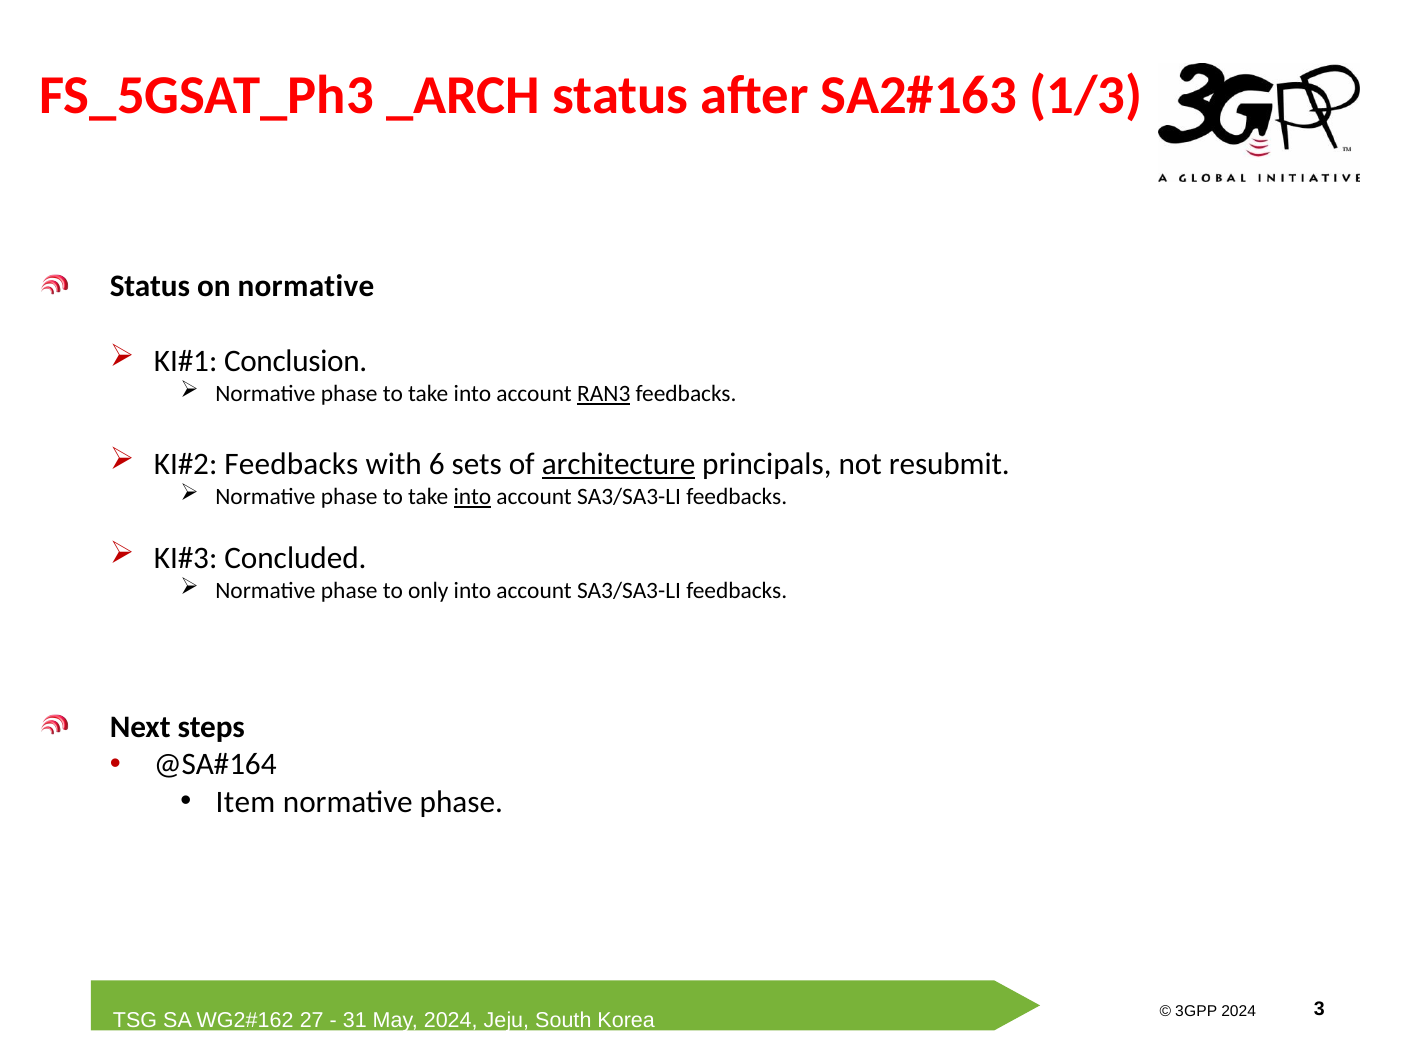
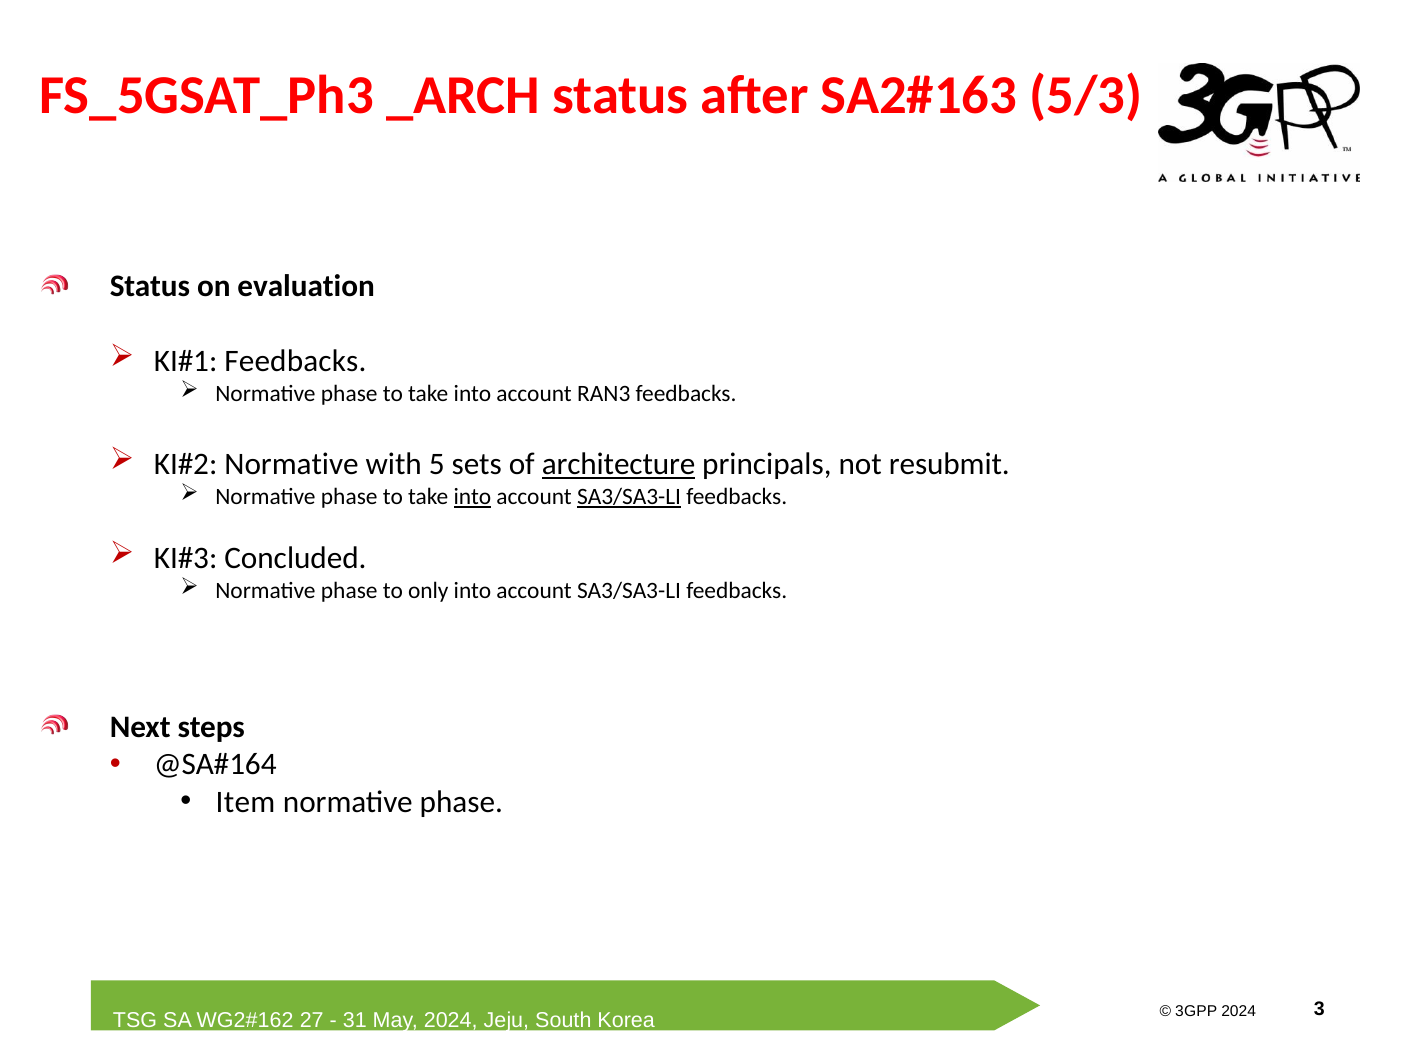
1/3: 1/3 -> 5/3
on normative: normative -> evaluation
Conclusion at (296, 362): Conclusion -> Feedbacks
RAN3 underline: present -> none
Feedbacks at (291, 465): Feedbacks -> Normative
6: 6 -> 5
SA3/SA3-LI at (629, 497) underline: none -> present
